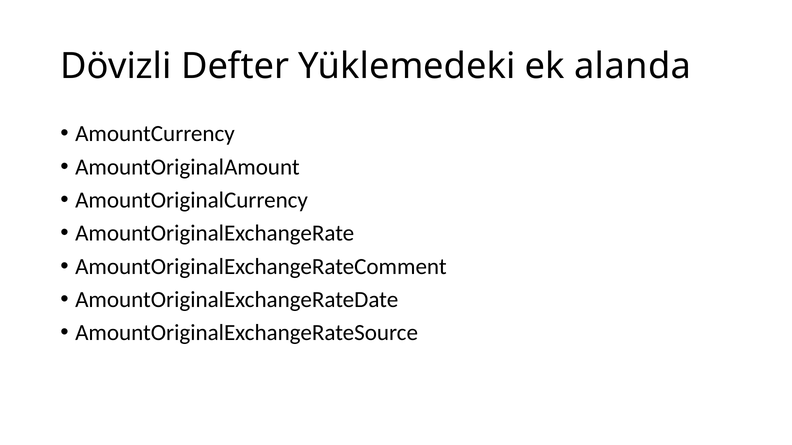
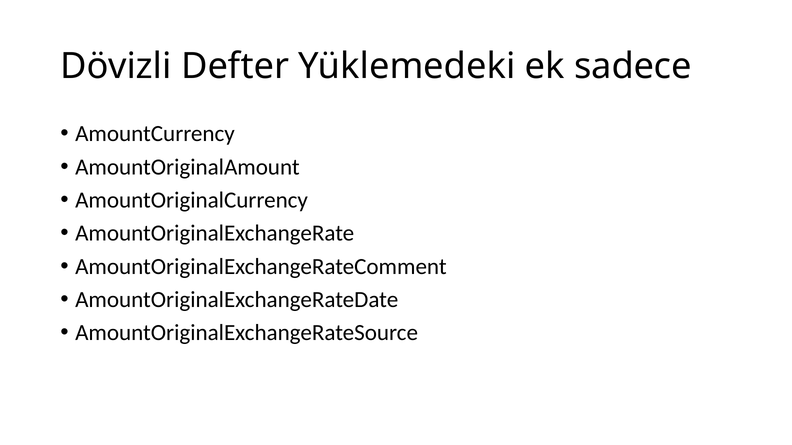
alanda: alanda -> sadece
